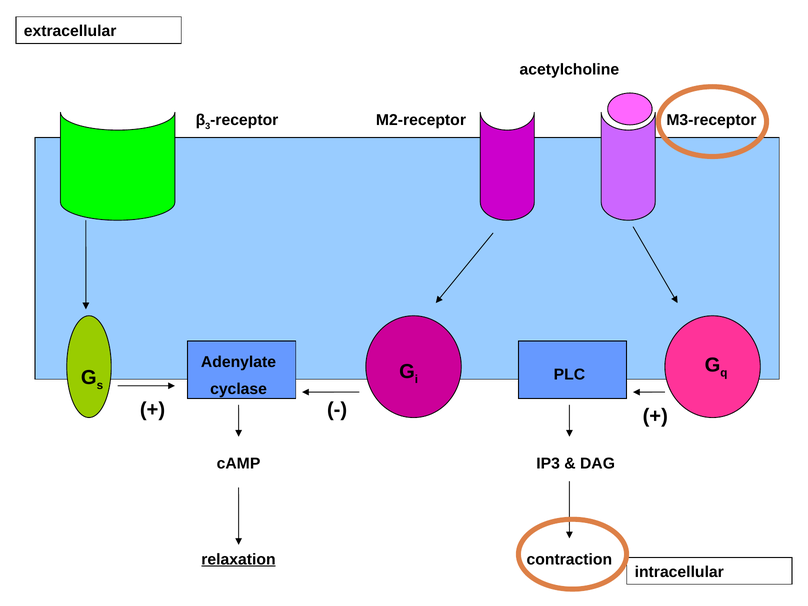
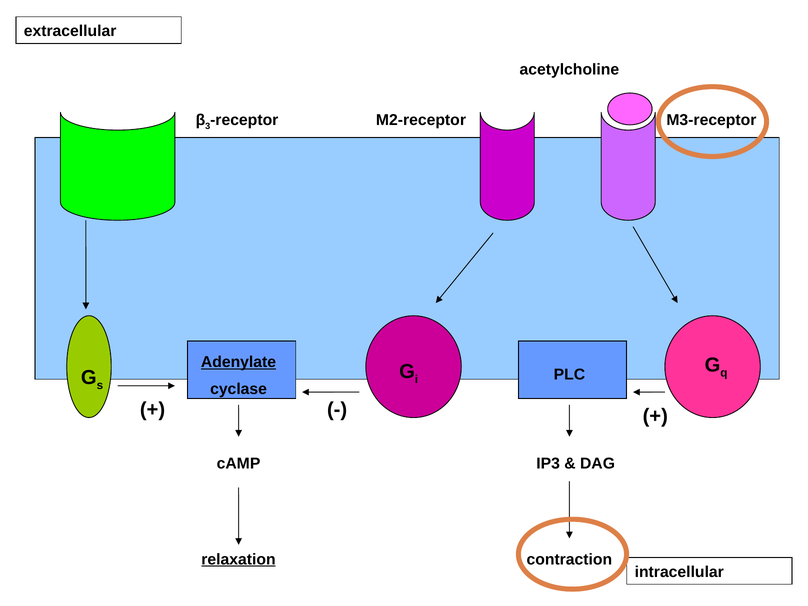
Adenylate underline: none -> present
